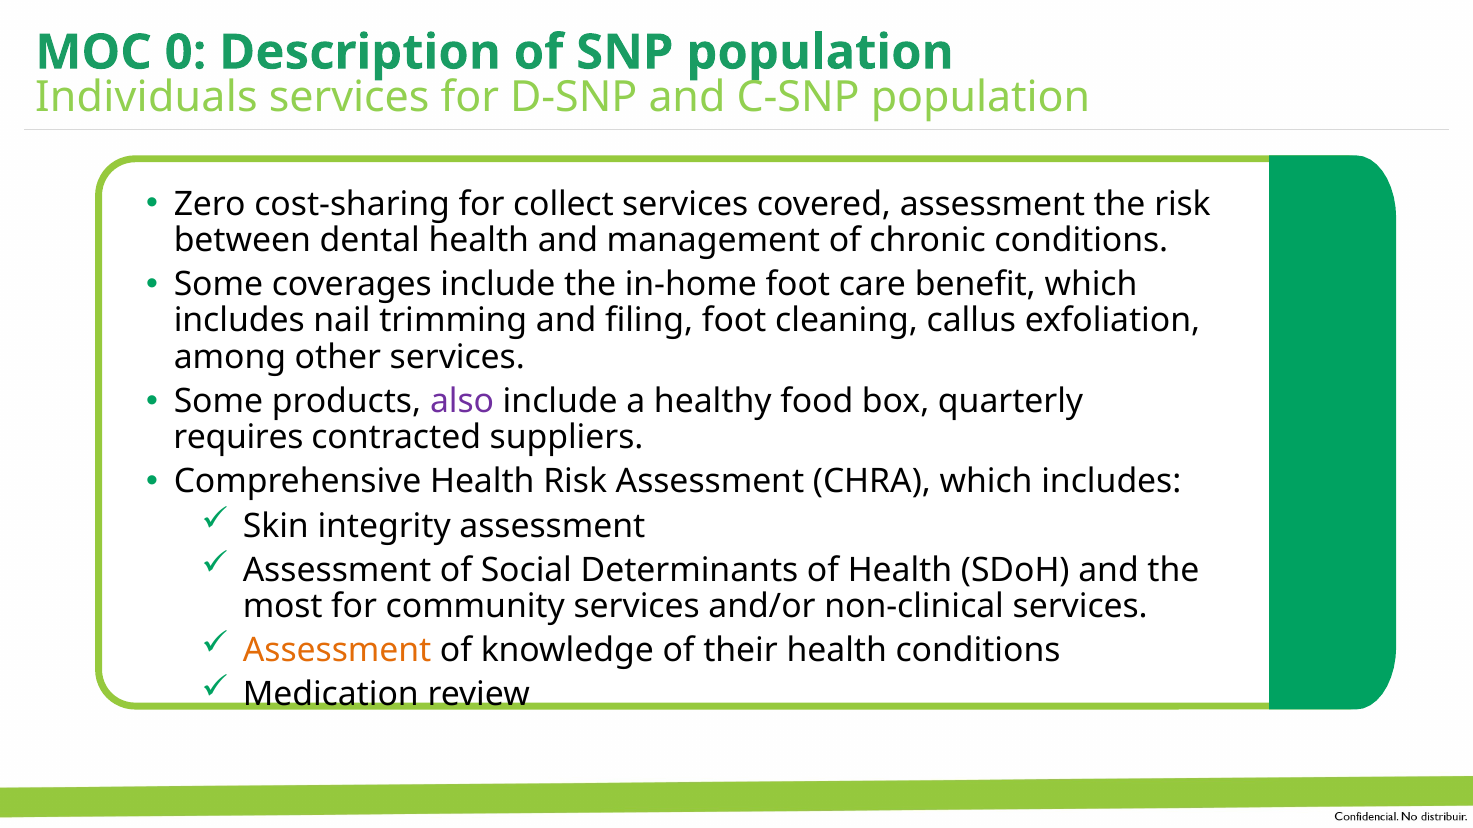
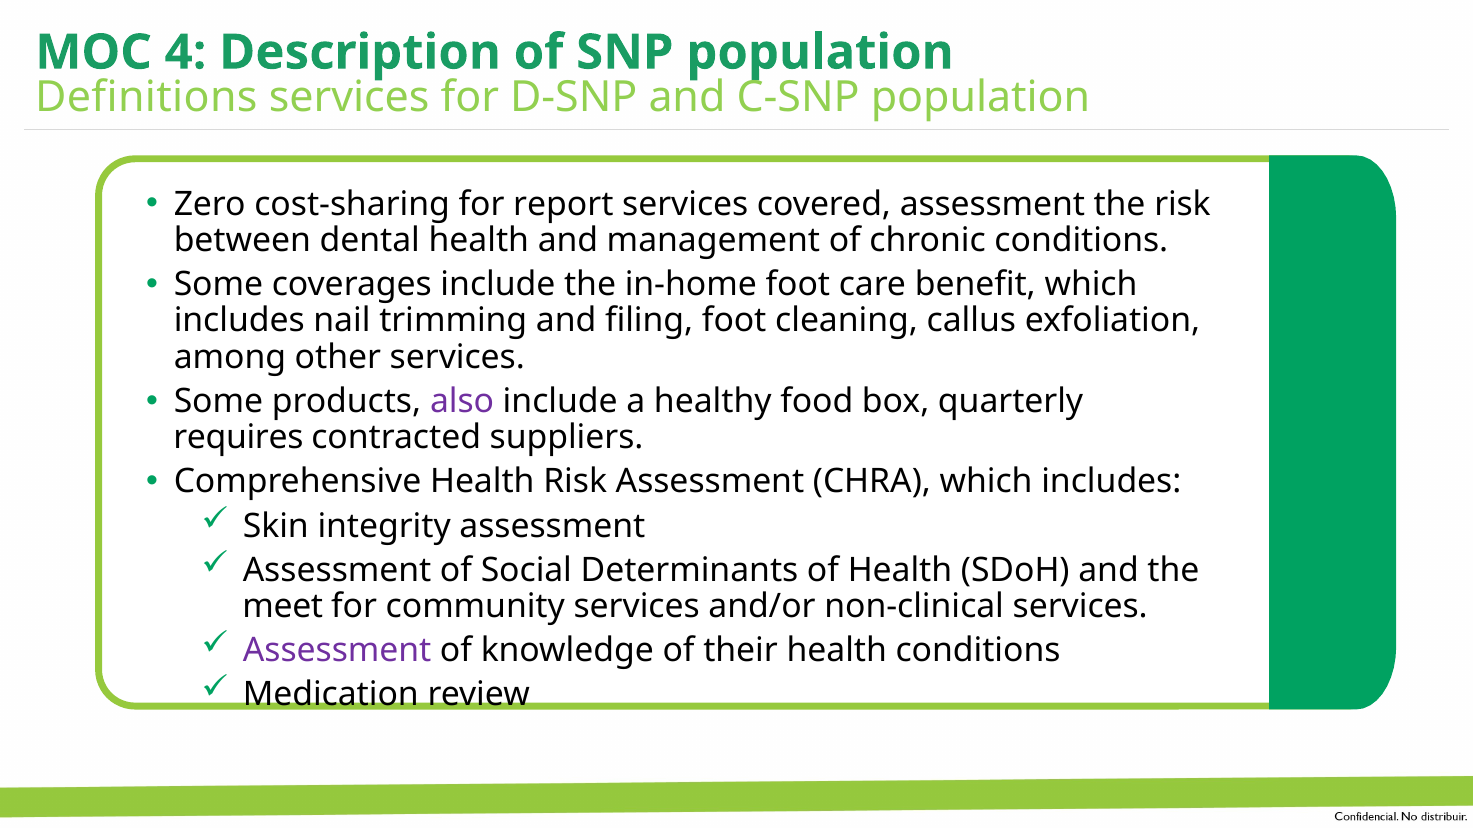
0: 0 -> 4
Individuals: Individuals -> Definitions
collect: collect -> report
most: most -> meet
Assessment at (337, 651) colour: orange -> purple
